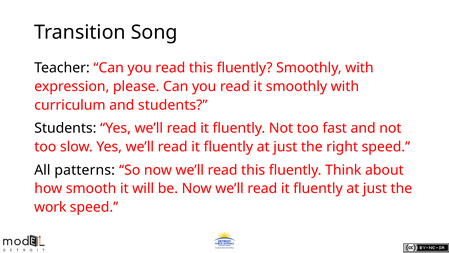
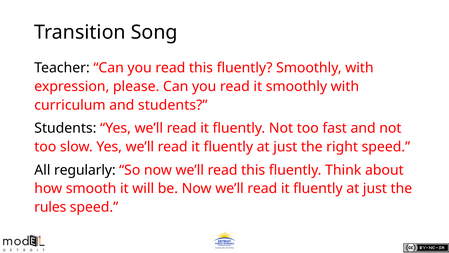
patterns: patterns -> regularly
work: work -> rules
